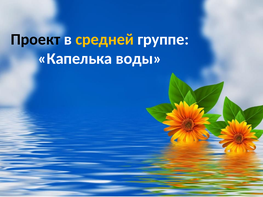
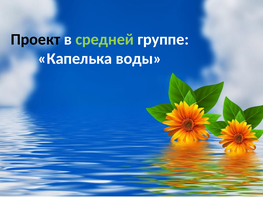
средней colour: yellow -> light green
